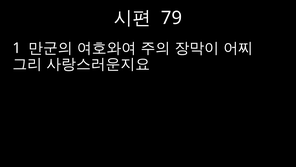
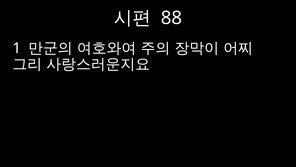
79: 79 -> 88
